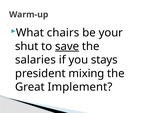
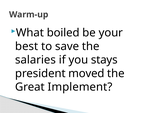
chairs: chairs -> boiled
shut: shut -> best
save underline: present -> none
mixing: mixing -> moved
